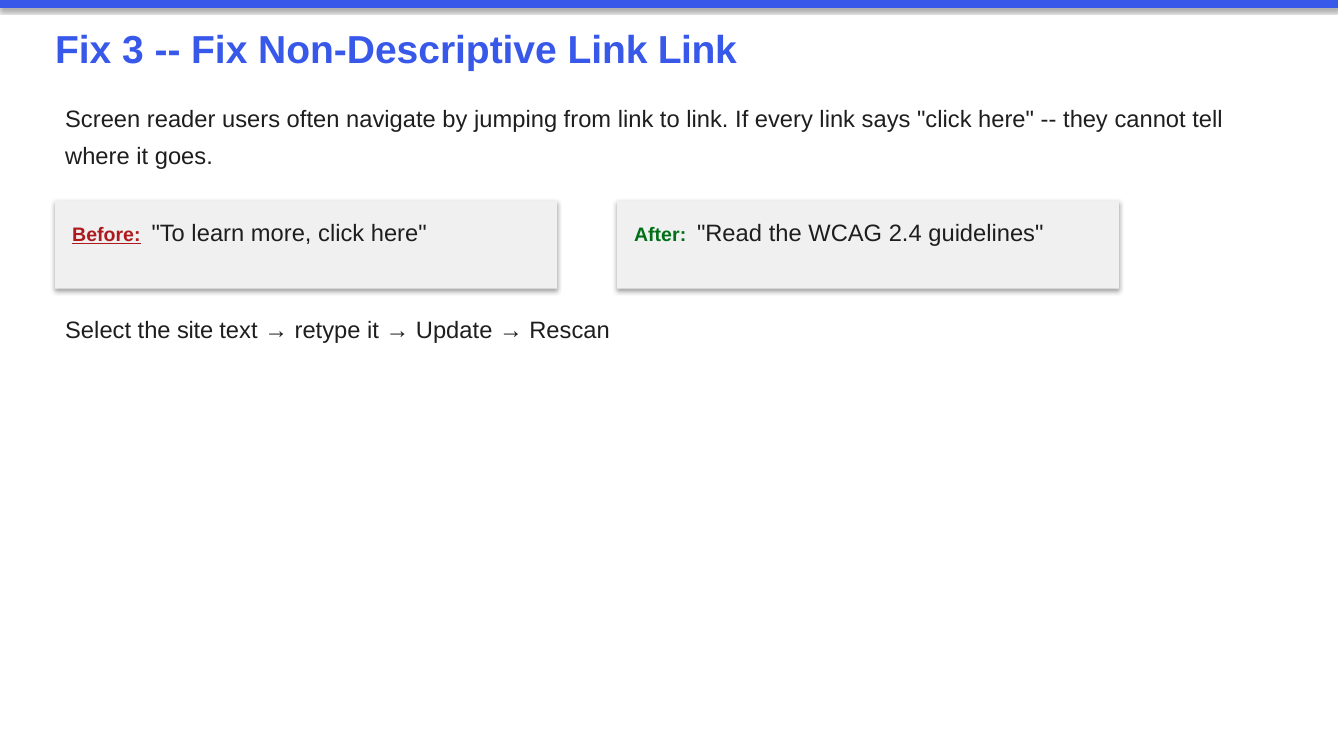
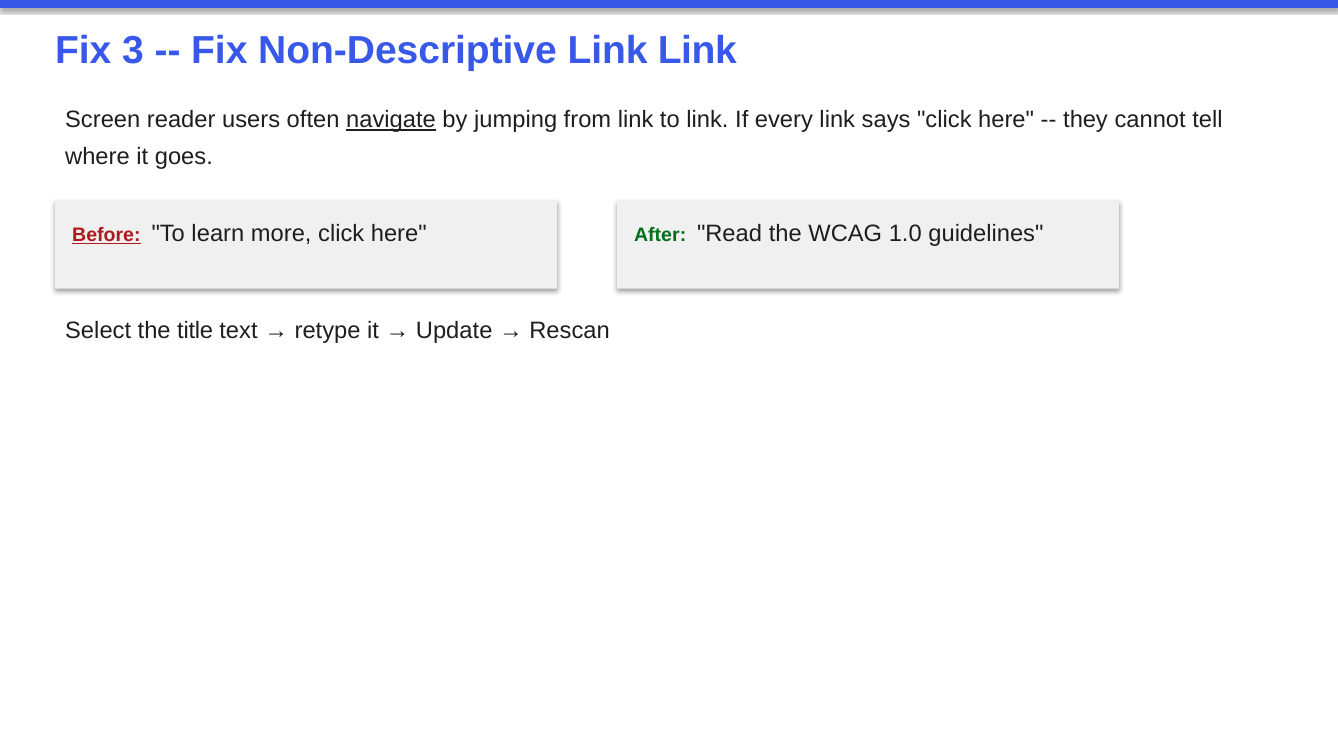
navigate underline: none -> present
2.4: 2.4 -> 1.0
site: site -> title
